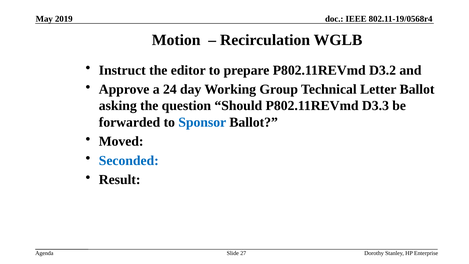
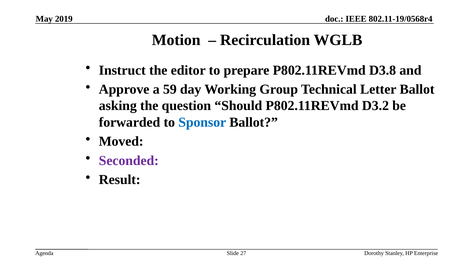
D3.2: D3.2 -> D3.8
24: 24 -> 59
D3.3: D3.3 -> D3.2
Seconded colour: blue -> purple
